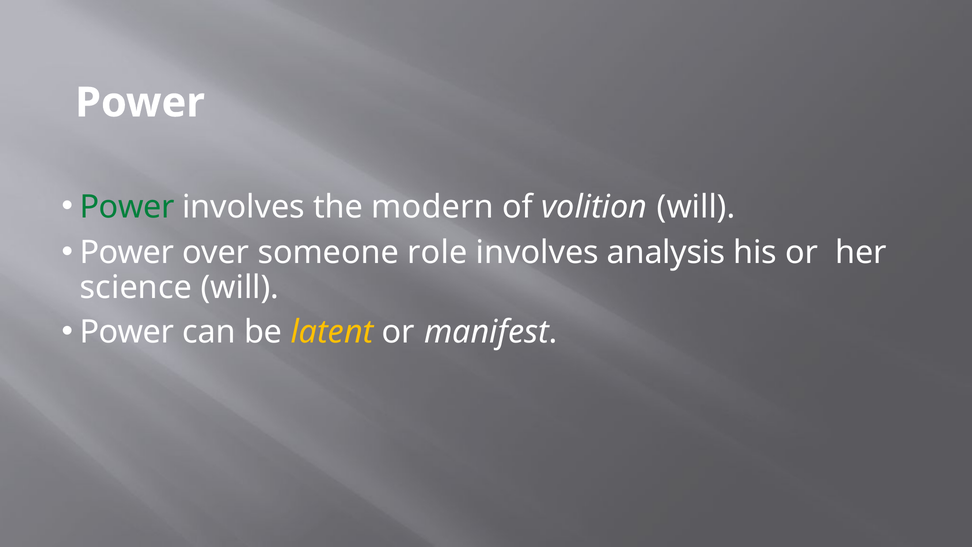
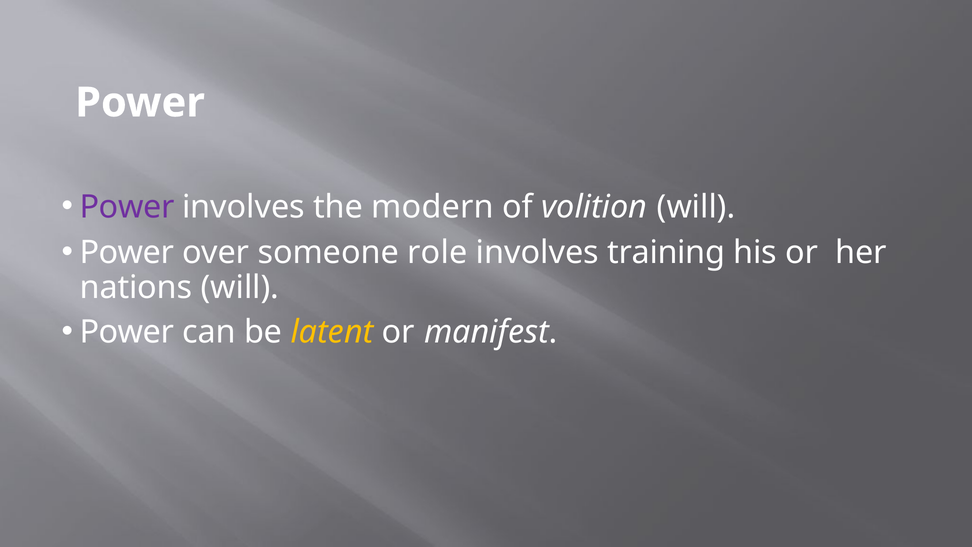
Power at (127, 207) colour: green -> purple
analysis: analysis -> training
science: science -> nations
